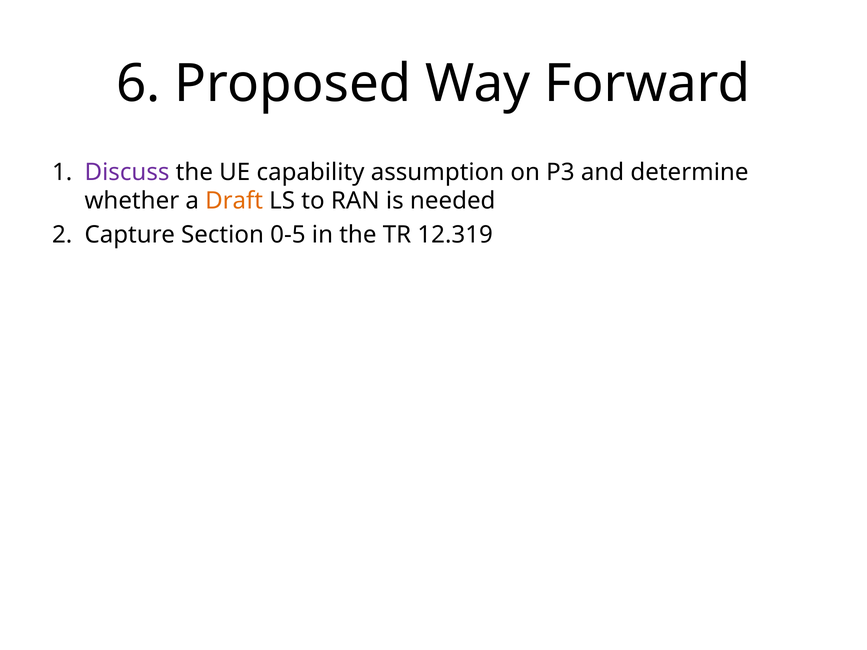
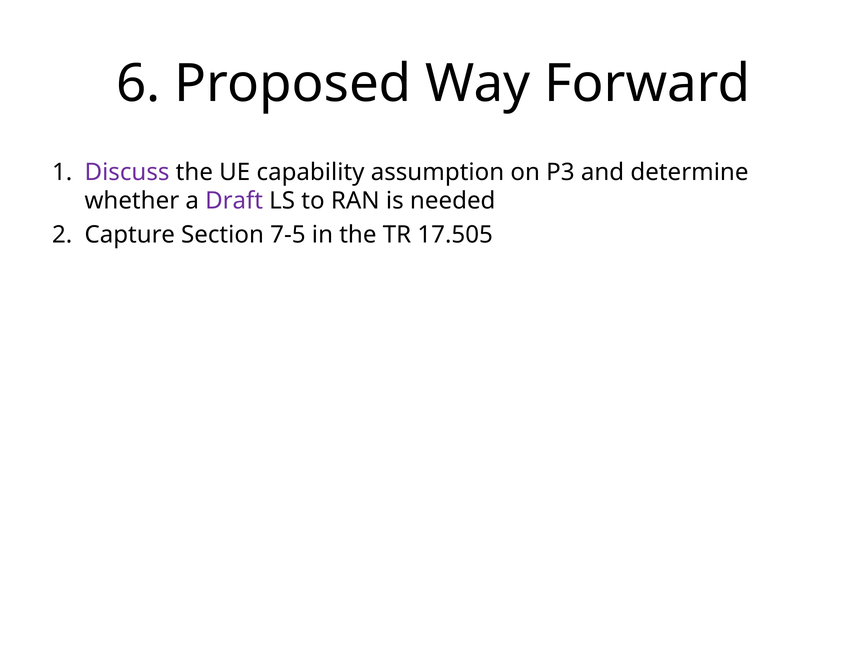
Draft colour: orange -> purple
0-5: 0-5 -> 7-5
12.319: 12.319 -> 17.505
